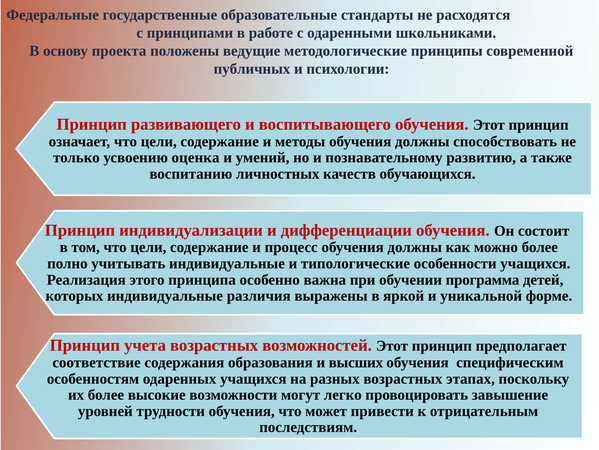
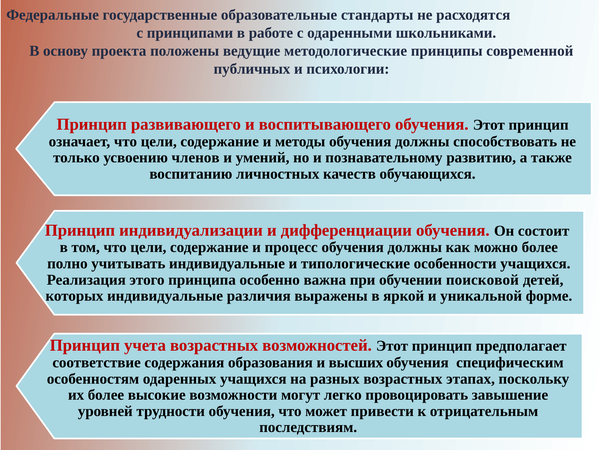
оценка: оценка -> членов
программа: программа -> поисковой
